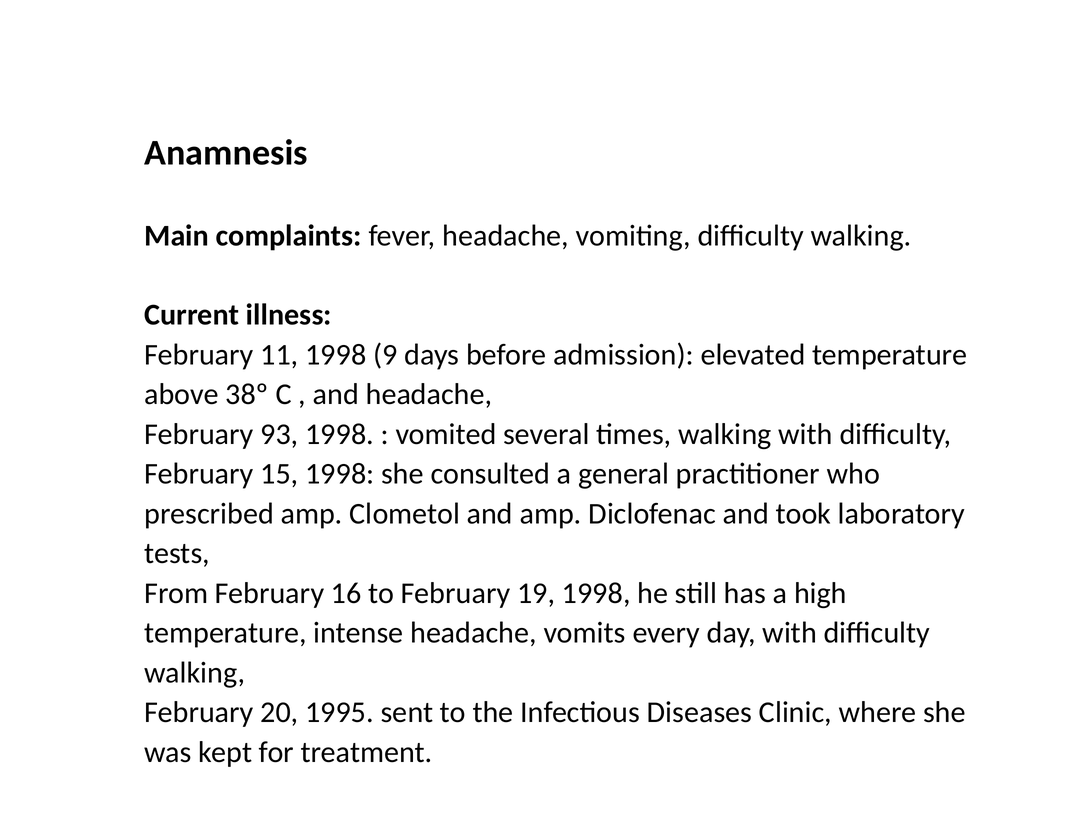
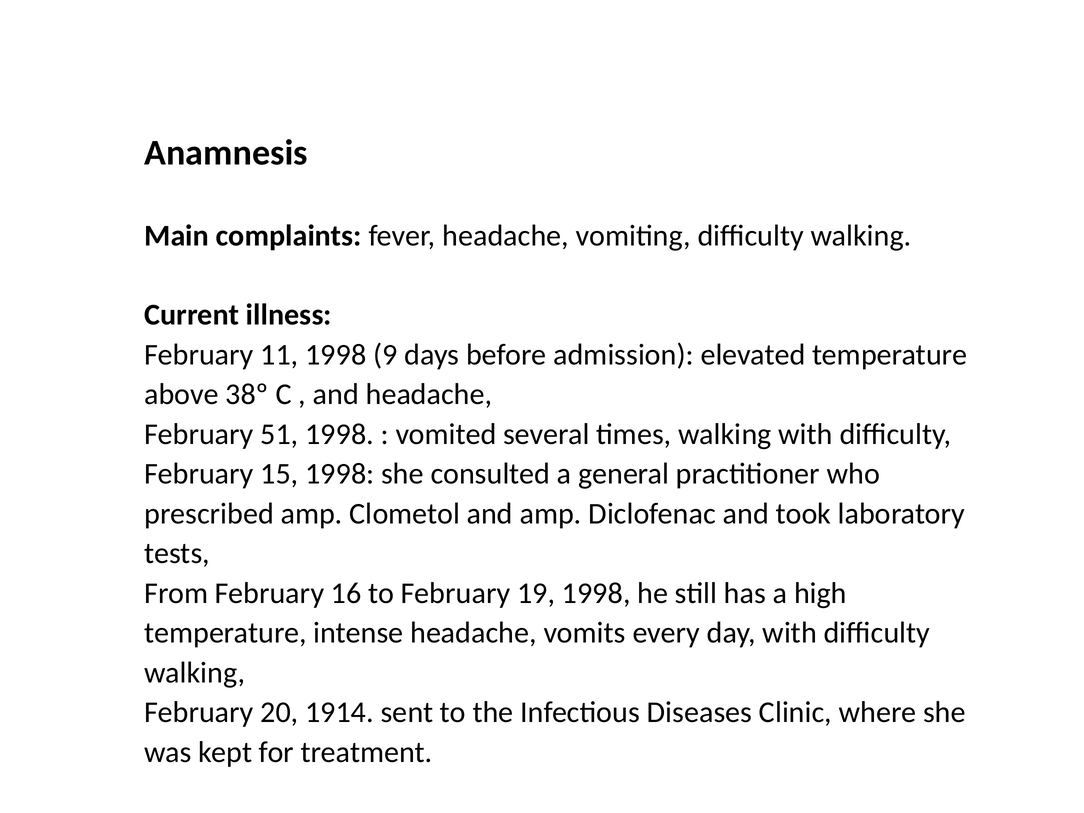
93: 93 -> 51
1995: 1995 -> 1914
